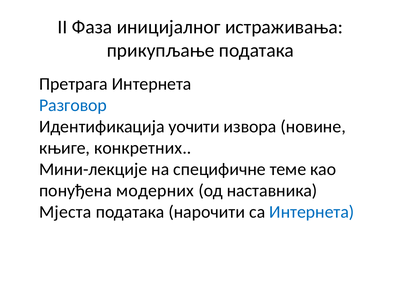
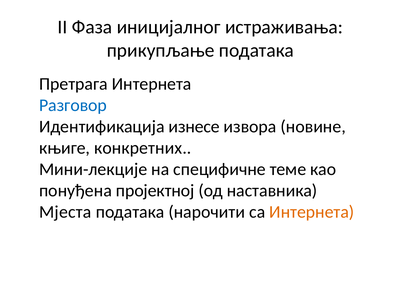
уочити: уочити -> изнесе
модерних: модерних -> пројектној
Интернета at (312, 212) colour: blue -> orange
